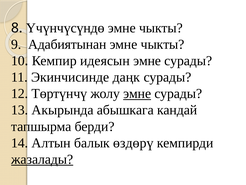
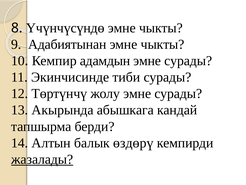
идеясын: идеясын -> адамдын
даңк: даңк -> тиби
эмне at (137, 93) underline: present -> none
